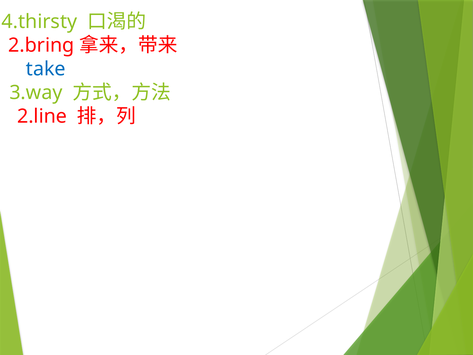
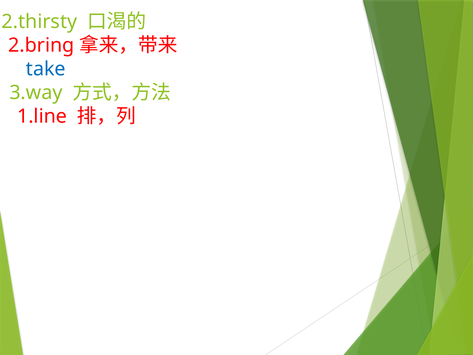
4.thirsty: 4.thirsty -> 2.thirsty
2.line: 2.line -> 1.line
